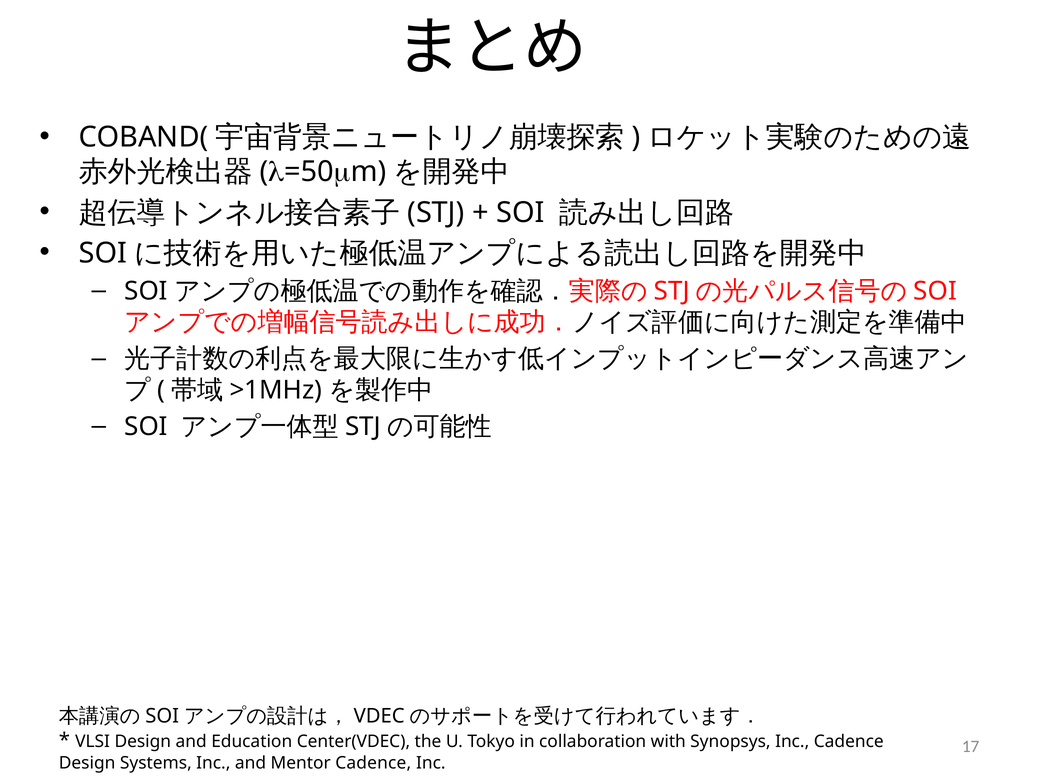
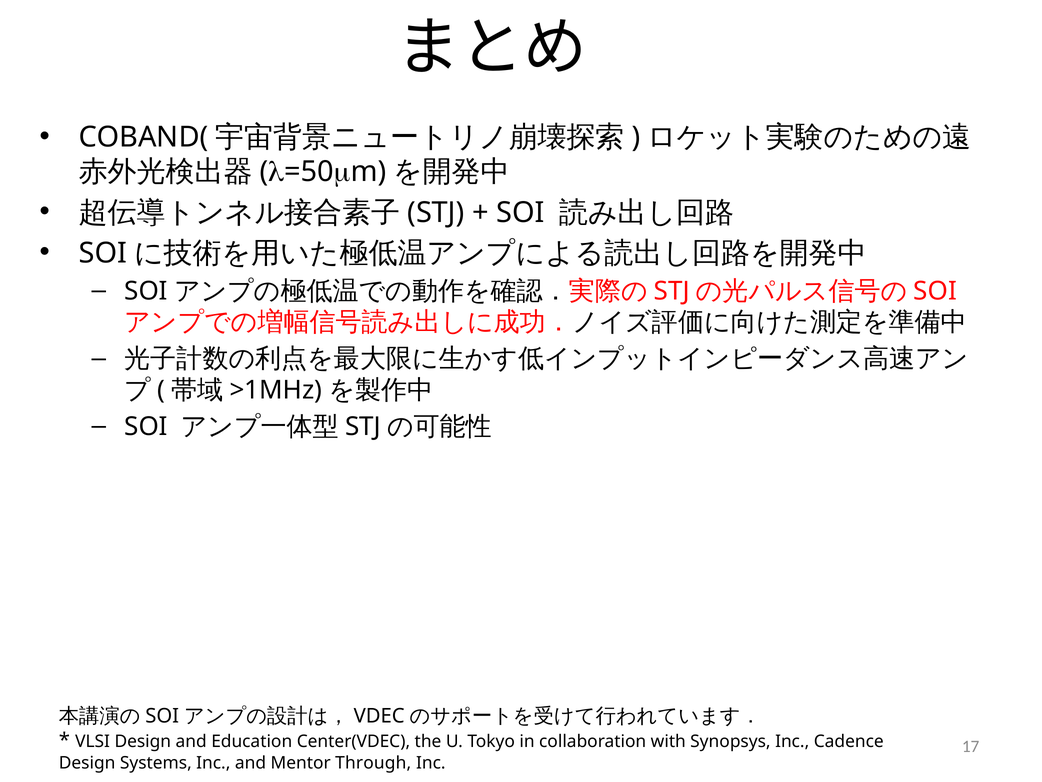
Mentor Cadence: Cadence -> Through
